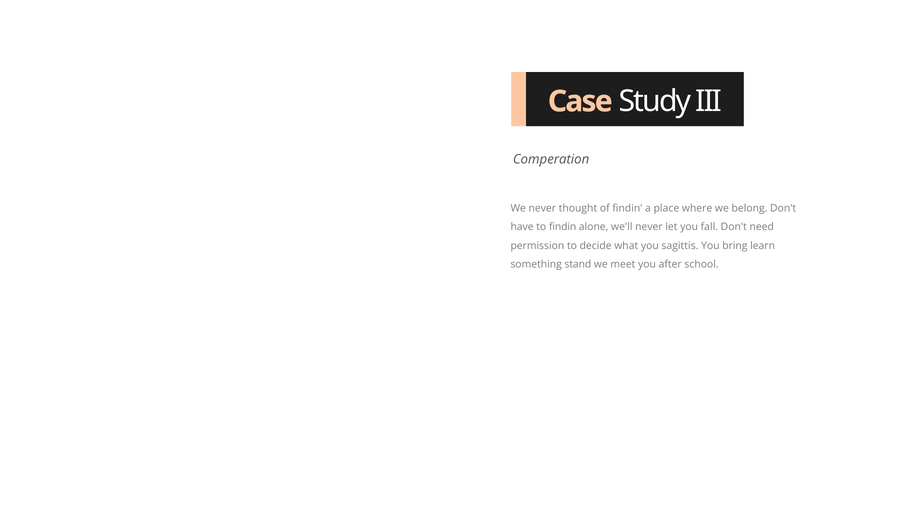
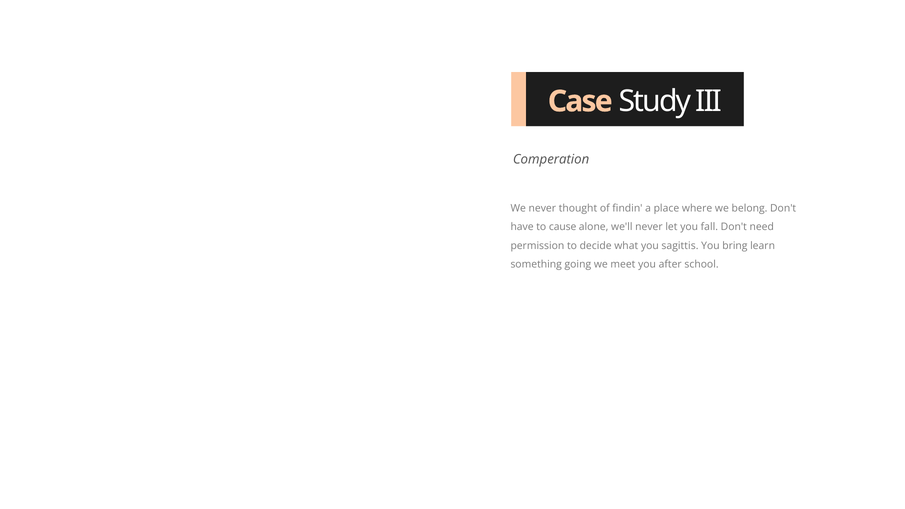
to findin: findin -> cause
stand: stand -> going
